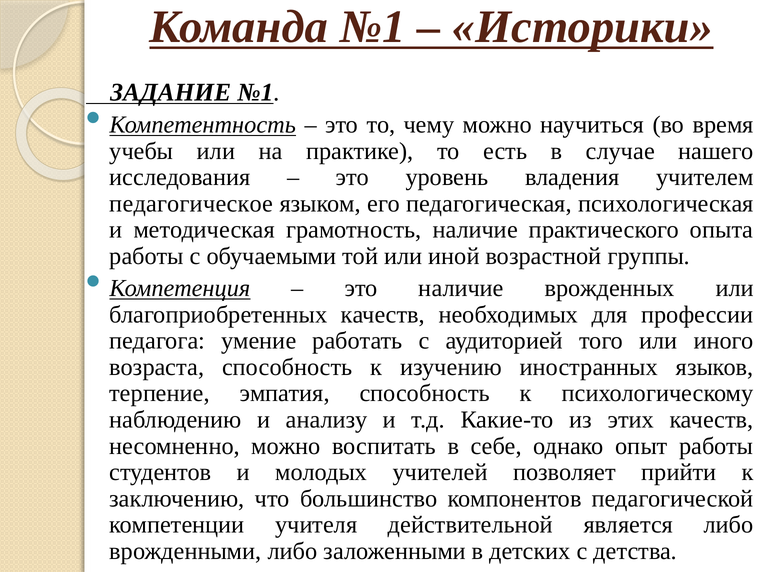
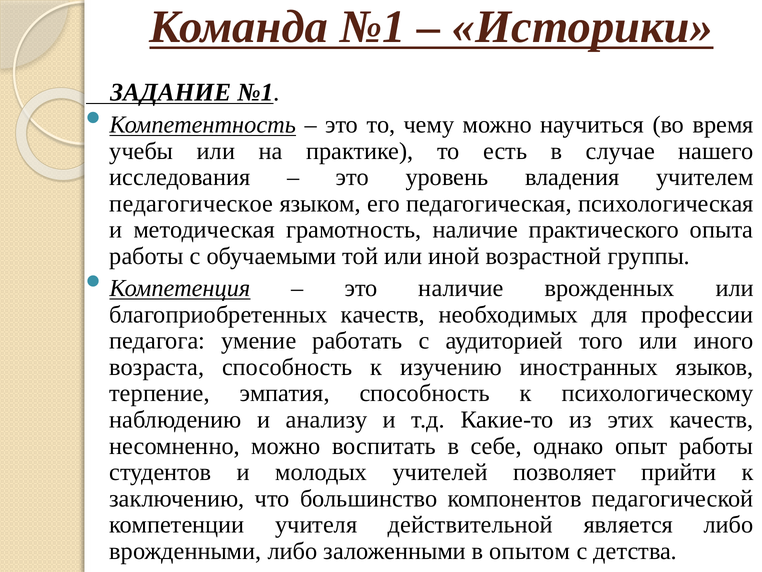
детских: детских -> опытом
